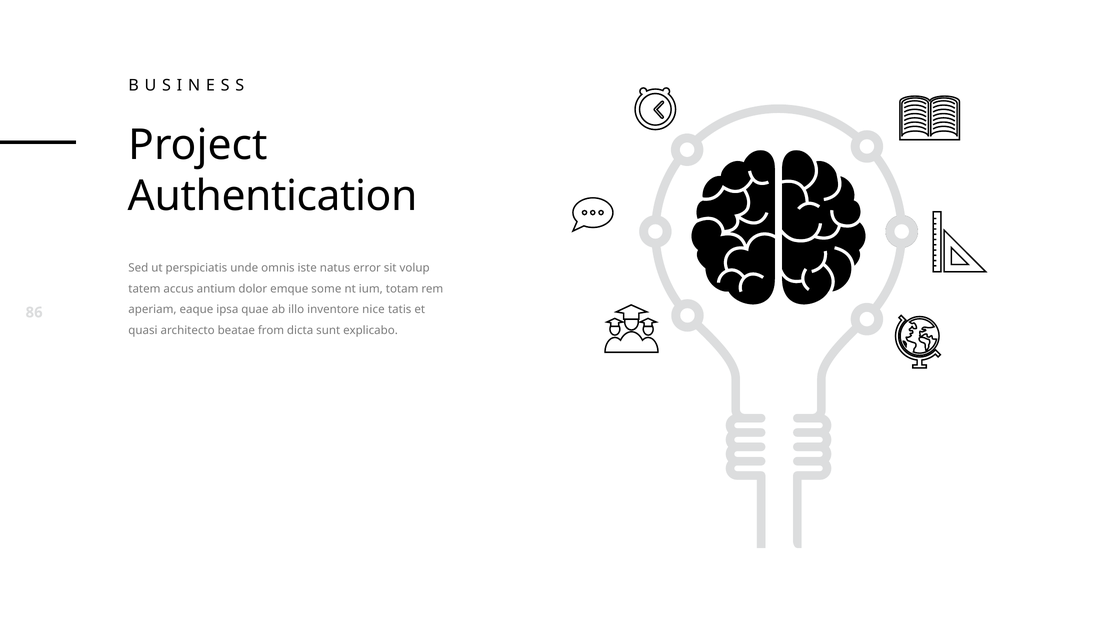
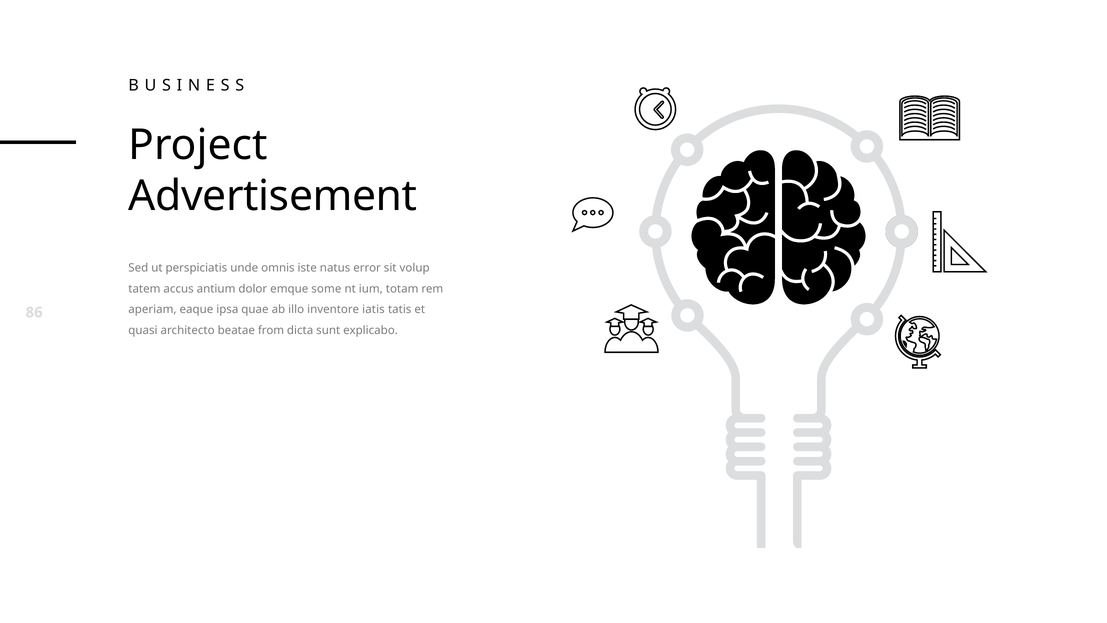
Authentication: Authentication -> Advertisement
nice: nice -> iatis
